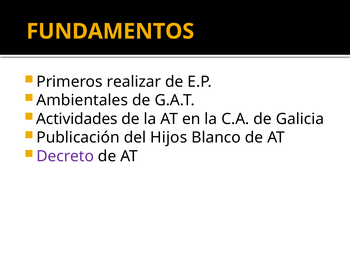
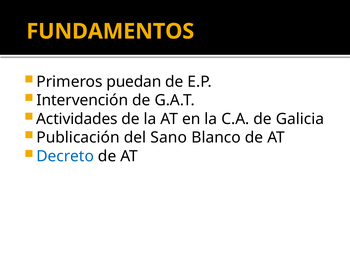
realizar: realizar -> puedan
Ambientales: Ambientales -> Intervención
Hijos: Hijos -> Sano
Decreto colour: purple -> blue
